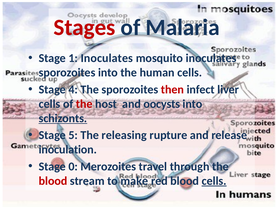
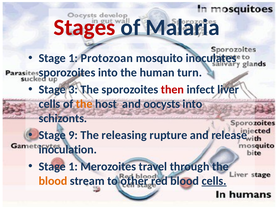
1 Inoculates: Inoculates -> Protozoan
human cells: cells -> turn
4: 4 -> 3
the at (84, 104) colour: red -> orange
schizonts underline: present -> none
5: 5 -> 9
0 at (73, 166): 0 -> 1
blood at (53, 180) colour: red -> orange
make: make -> other
